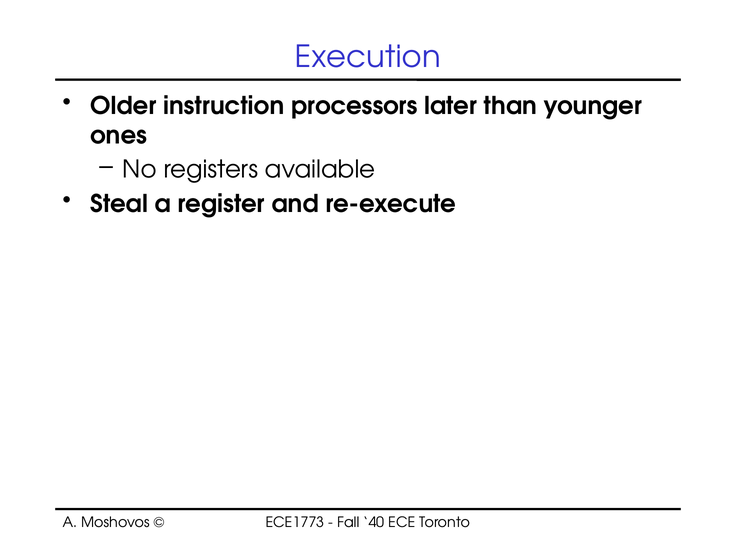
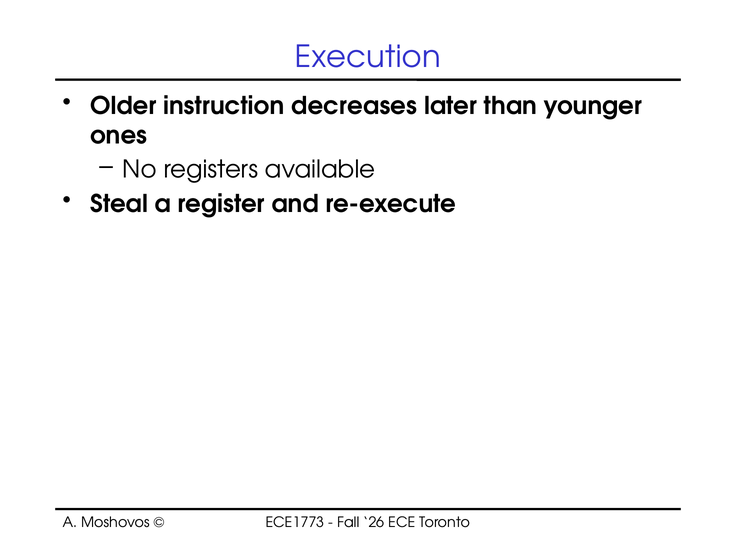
processors: processors -> decreases
40: 40 -> 26
